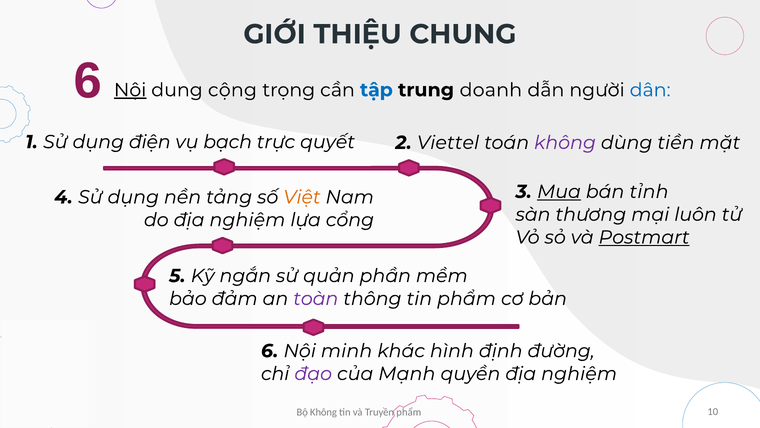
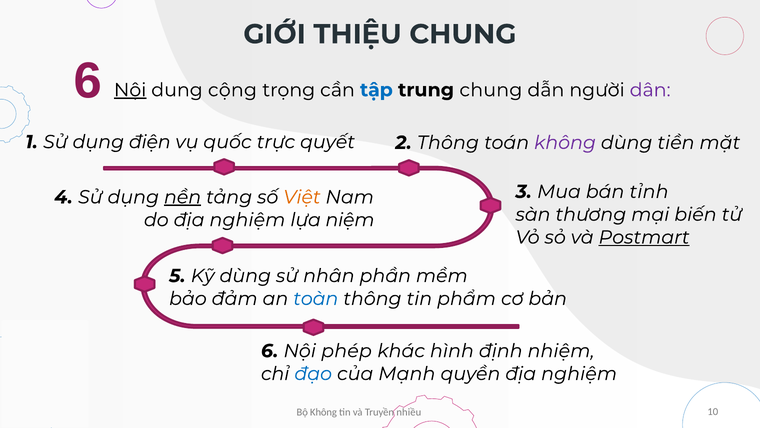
trung doanh: doanh -> chung
dân colour: blue -> purple
bạch: bạch -> quốc
2 Viettel: Viettel -> Thông
Mua underline: present -> none
nền underline: none -> present
luôn: luôn -> biến
cổng: cổng -> niệm
Kỹ ngắn: ngắn -> dùng
quản: quản -> nhân
toàn colour: purple -> blue
minh: minh -> phép
đường: đường -> nhiệm
đạo colour: purple -> blue
Truyền phẩm: phẩm -> nhiều
